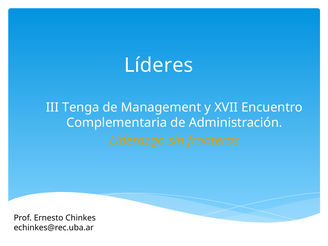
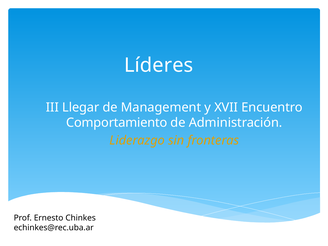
Tenga: Tenga -> Llegar
Complementaria: Complementaria -> Comportamiento
